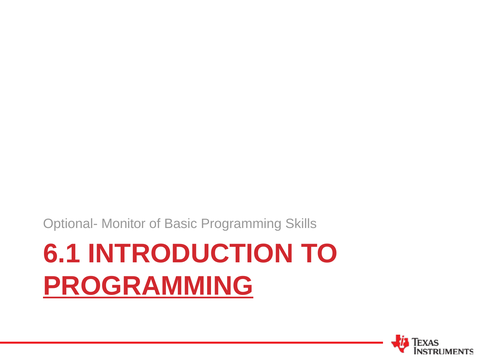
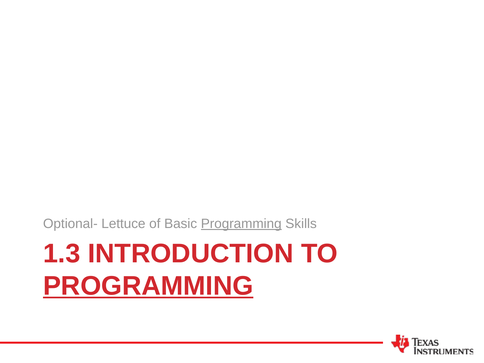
Monitor: Monitor -> Lettuce
Programming at (241, 224) underline: none -> present
6.1: 6.1 -> 1.3
